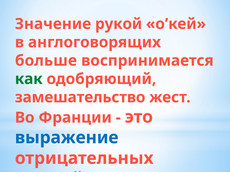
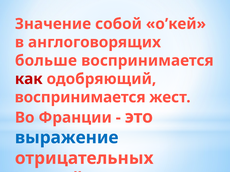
рукой: рукой -> собой
как colour: green -> red
замешательство at (80, 98): замешательство -> воcпринимается
